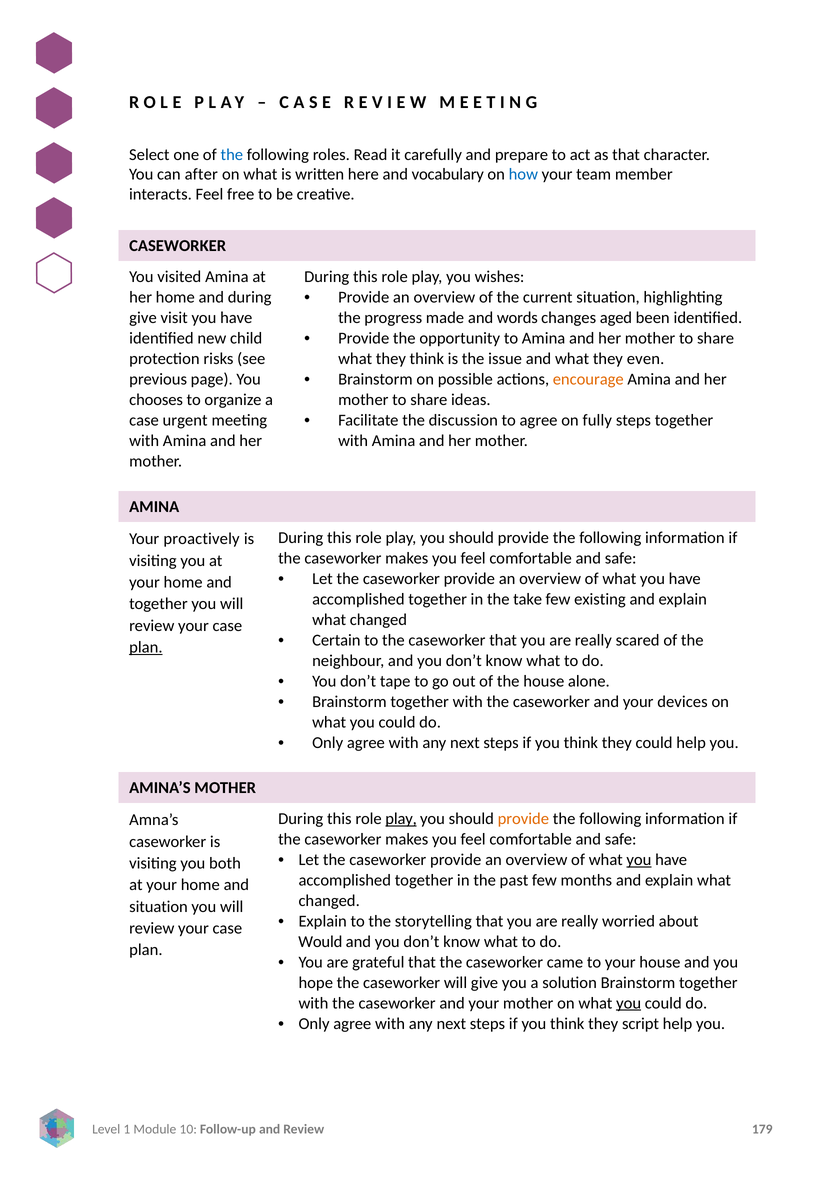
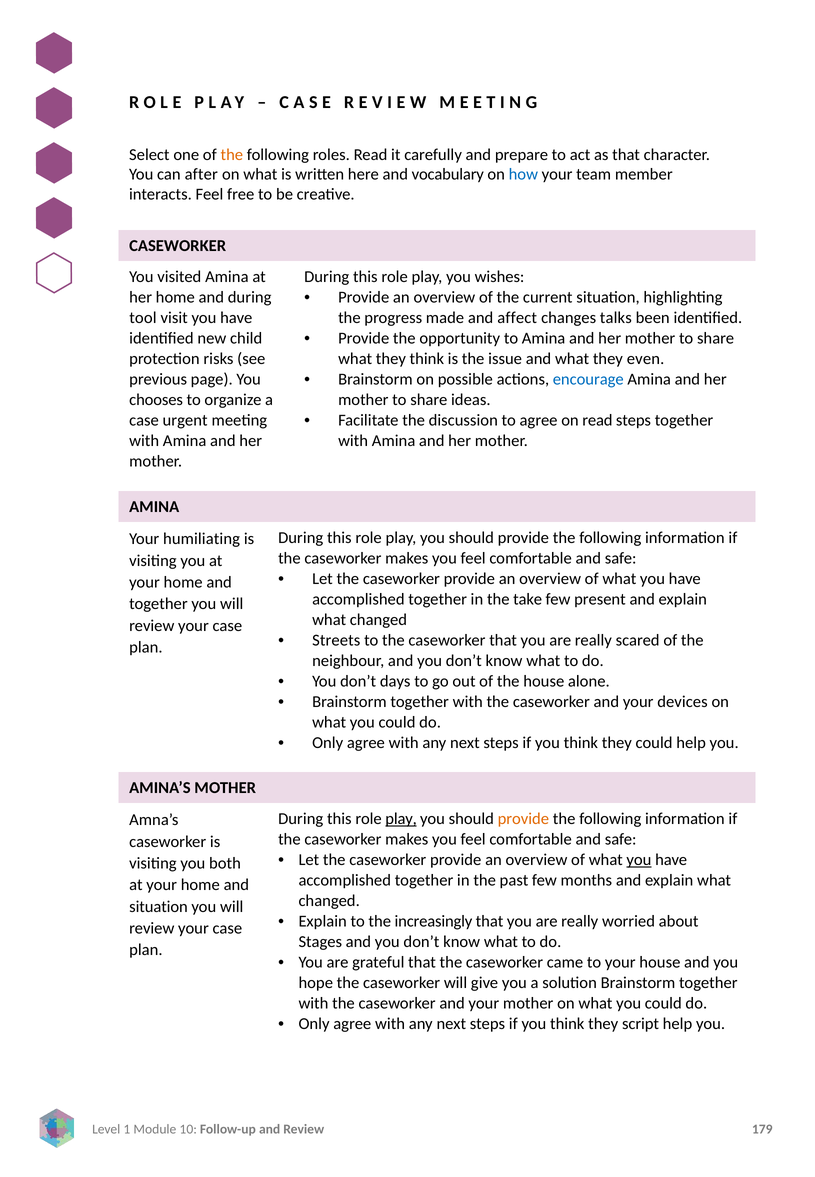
the at (232, 155) colour: blue -> orange
give at (143, 318): give -> tool
words: words -> affect
aged: aged -> talks
encourage colour: orange -> blue
on fully: fully -> read
proactively: proactively -> humiliating
existing: existing -> present
Certain: Certain -> Streets
plan at (146, 648) underline: present -> none
tape: tape -> days
storytelling: storytelling -> increasingly
Would: Would -> Stages
you at (629, 1003) underline: present -> none
